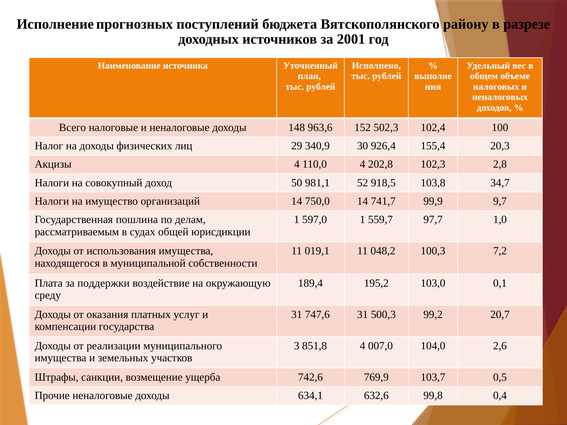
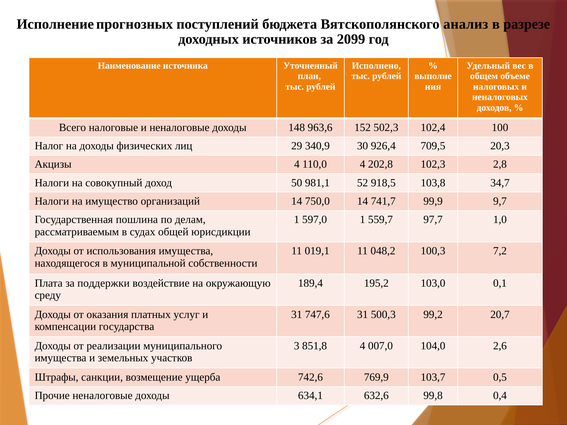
району: району -> анализ
2001: 2001 -> 2099
155,4: 155,4 -> 709,5
